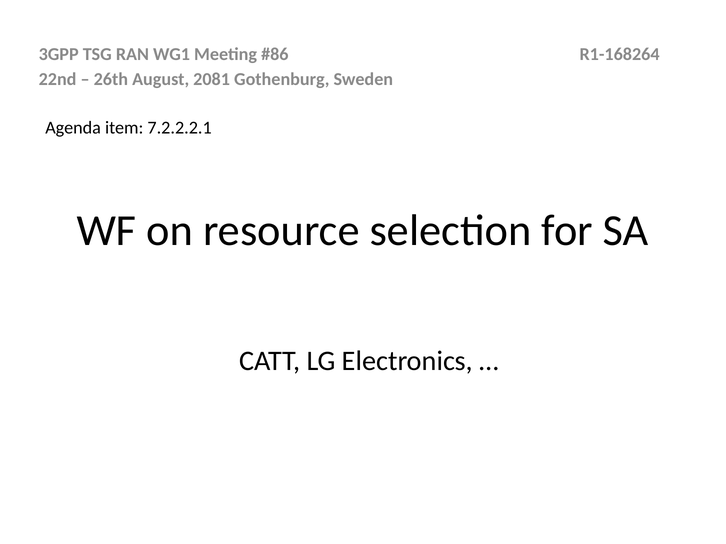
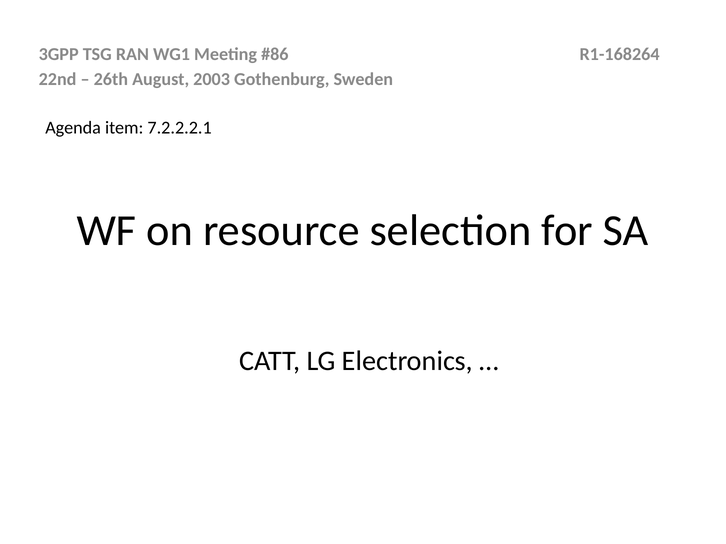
2081: 2081 -> 2003
